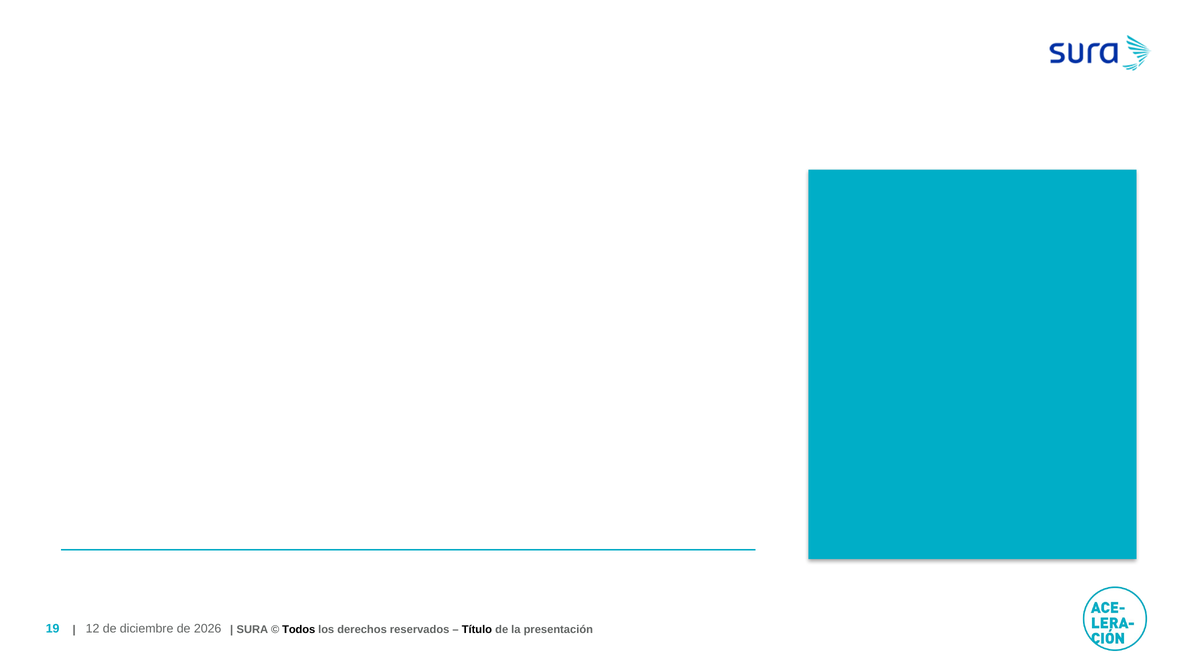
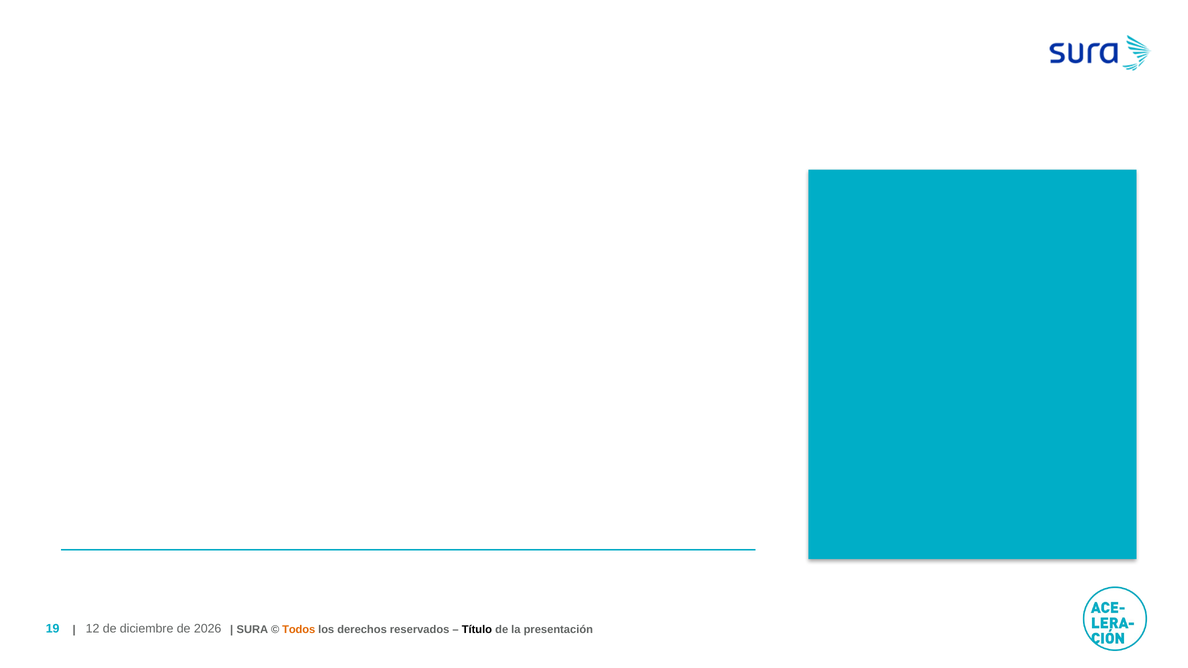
Todos colour: black -> orange
